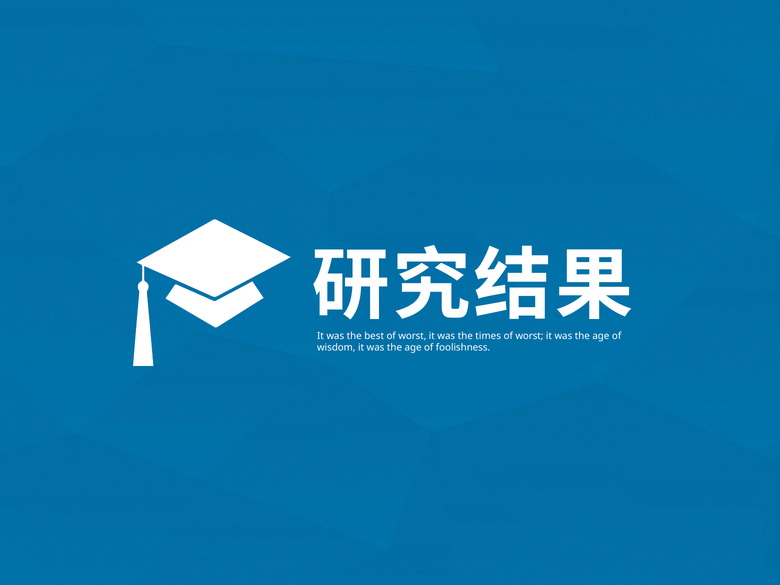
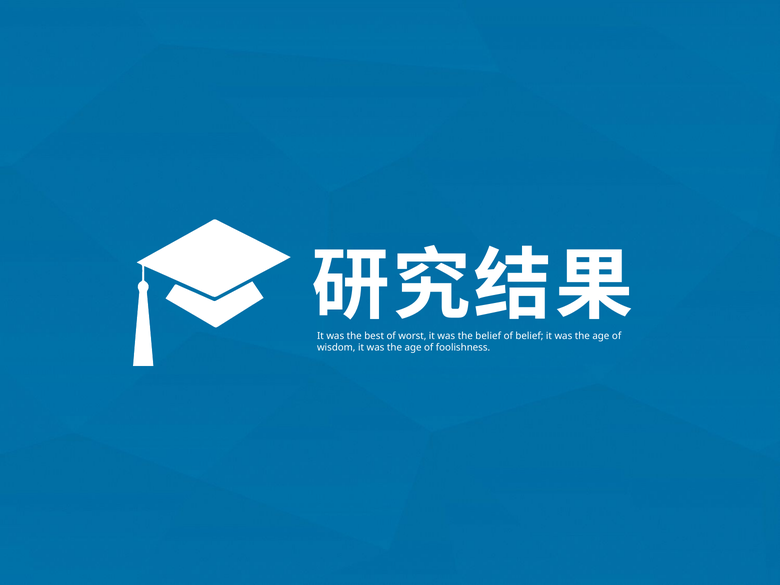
the times: times -> belief
worst at (529, 336): worst -> belief
